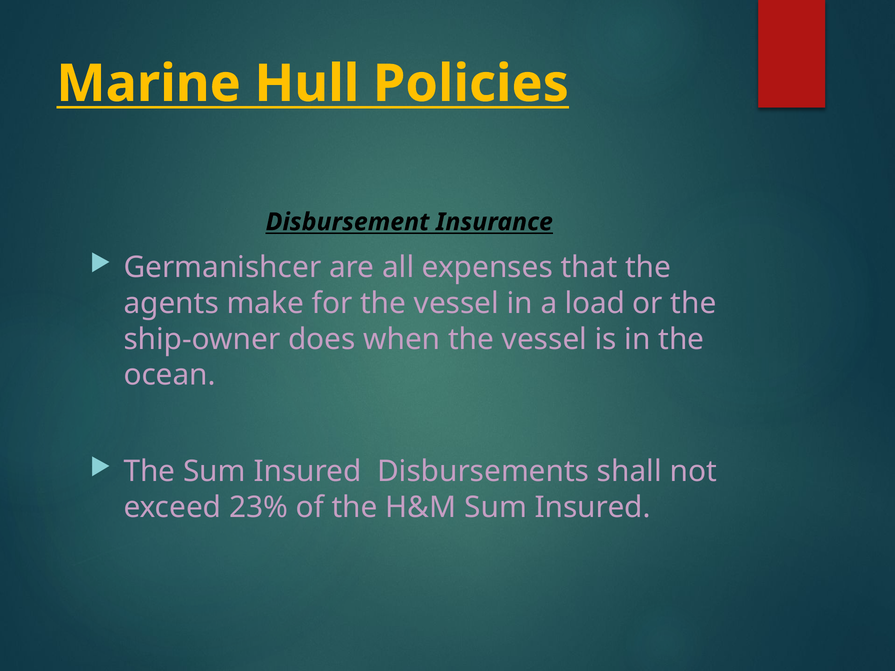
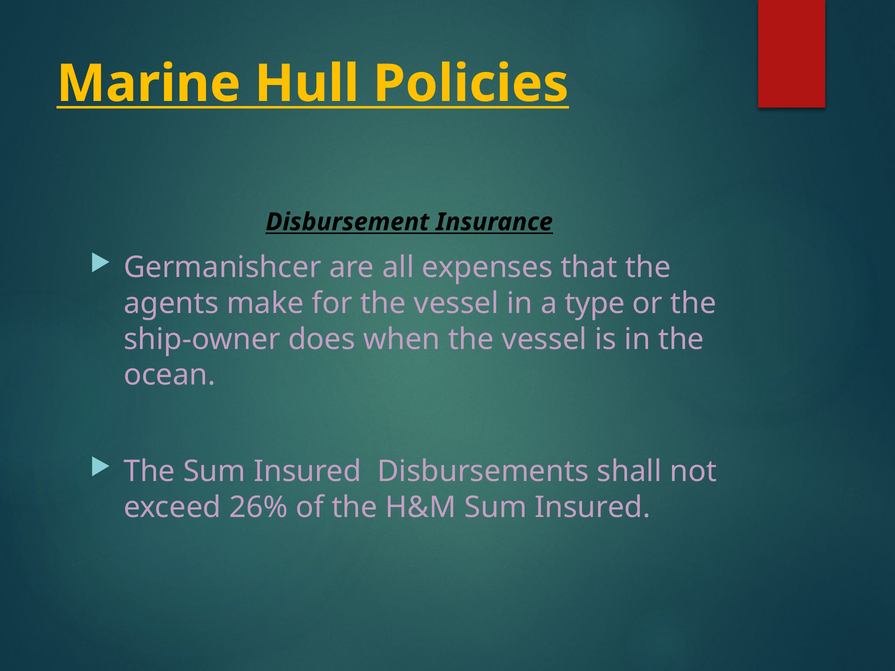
load: load -> type
23%: 23% -> 26%
